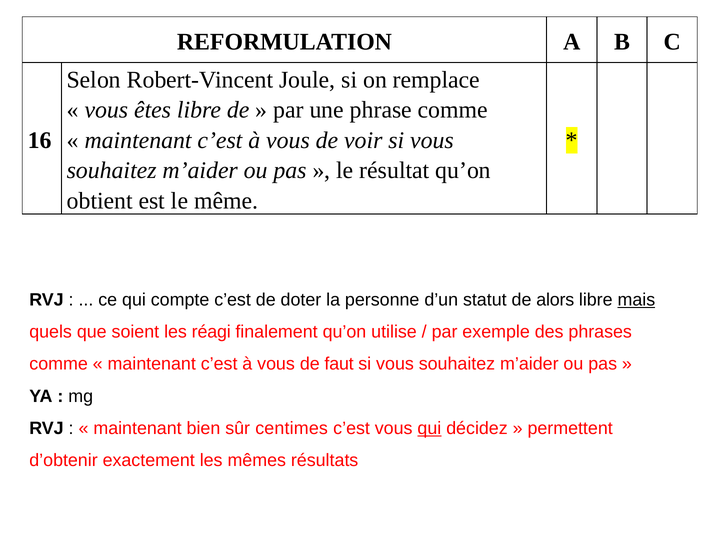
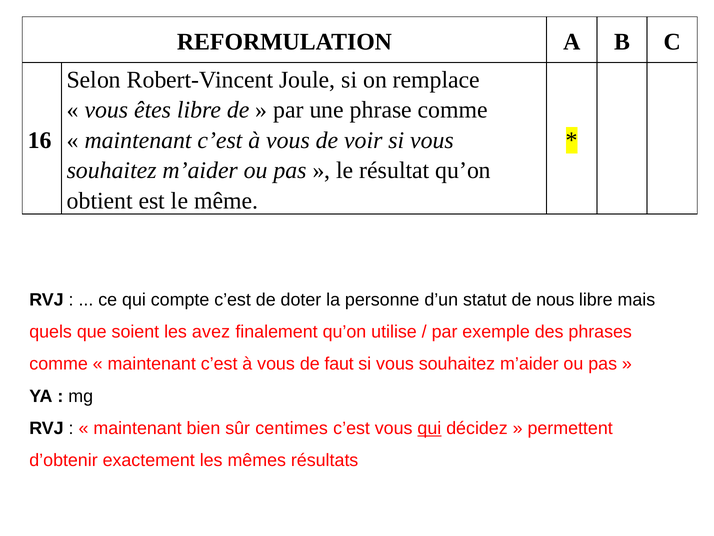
alors: alors -> nous
mais underline: present -> none
réagi: réagi -> avez
